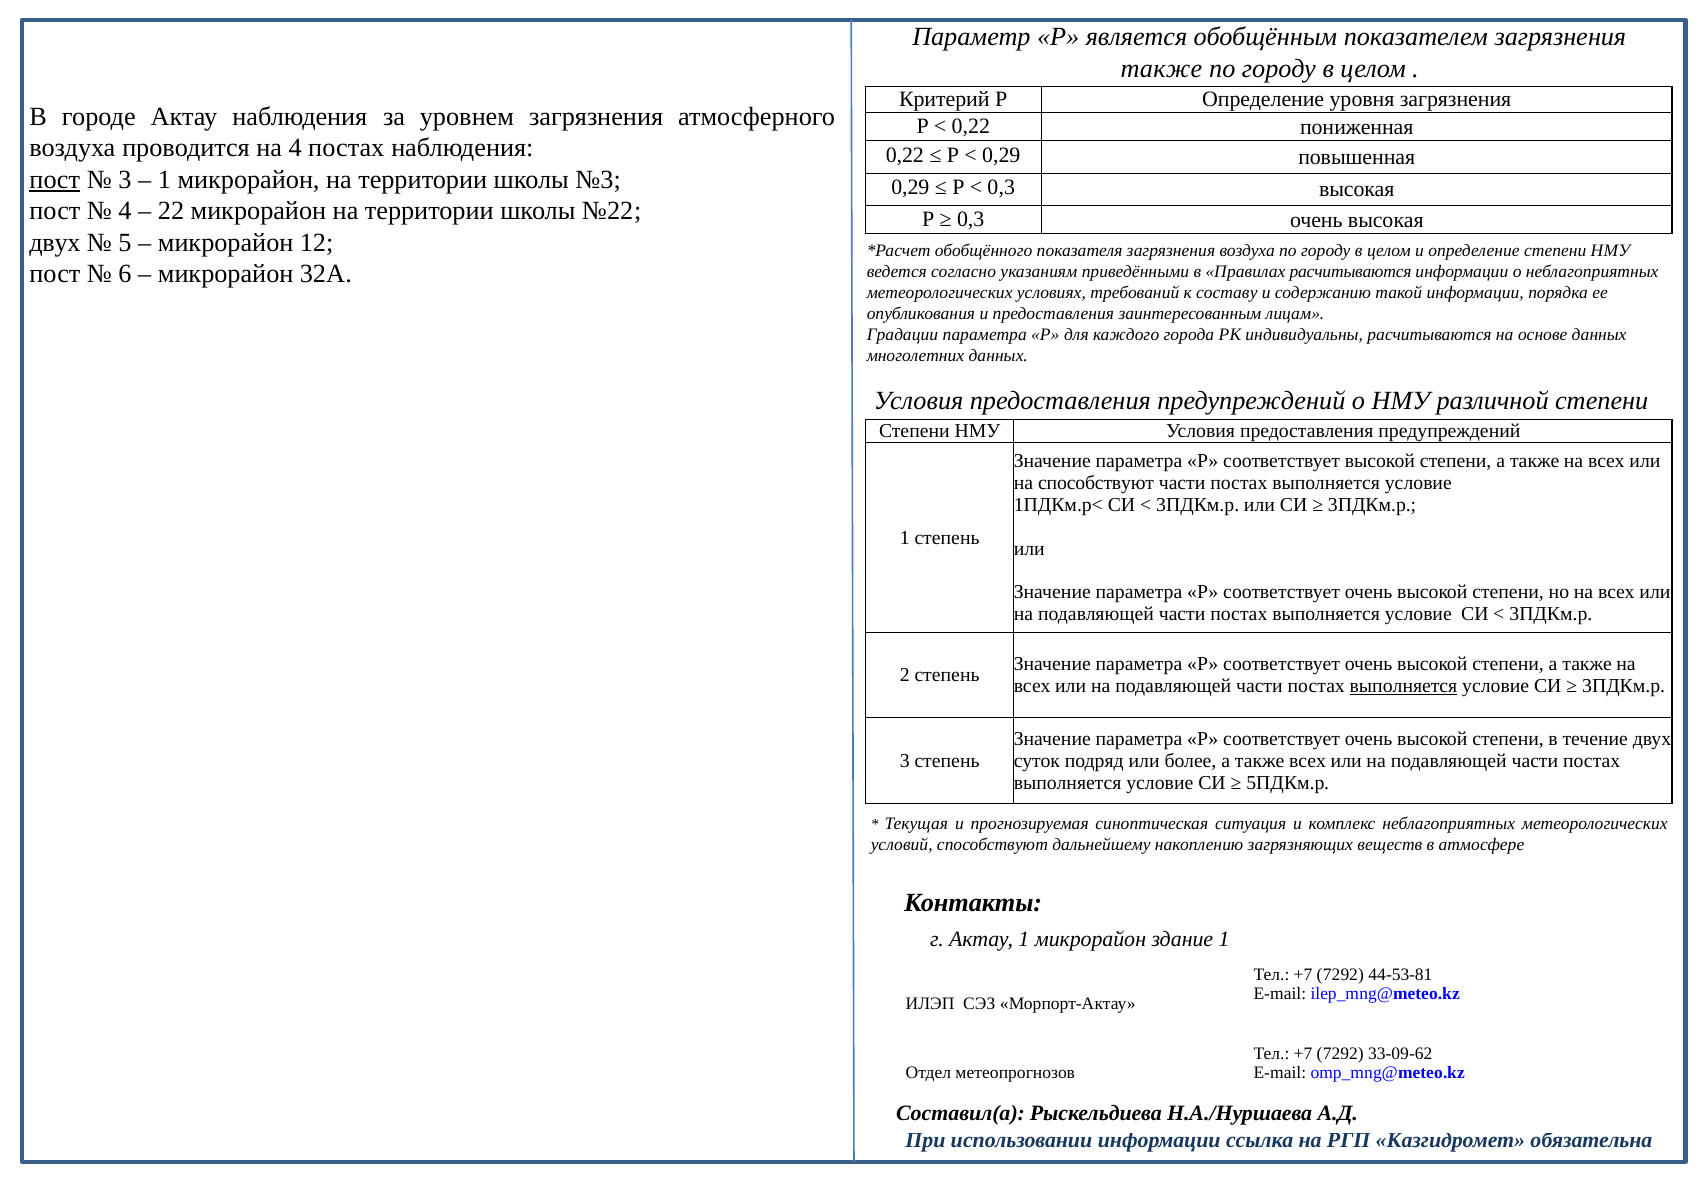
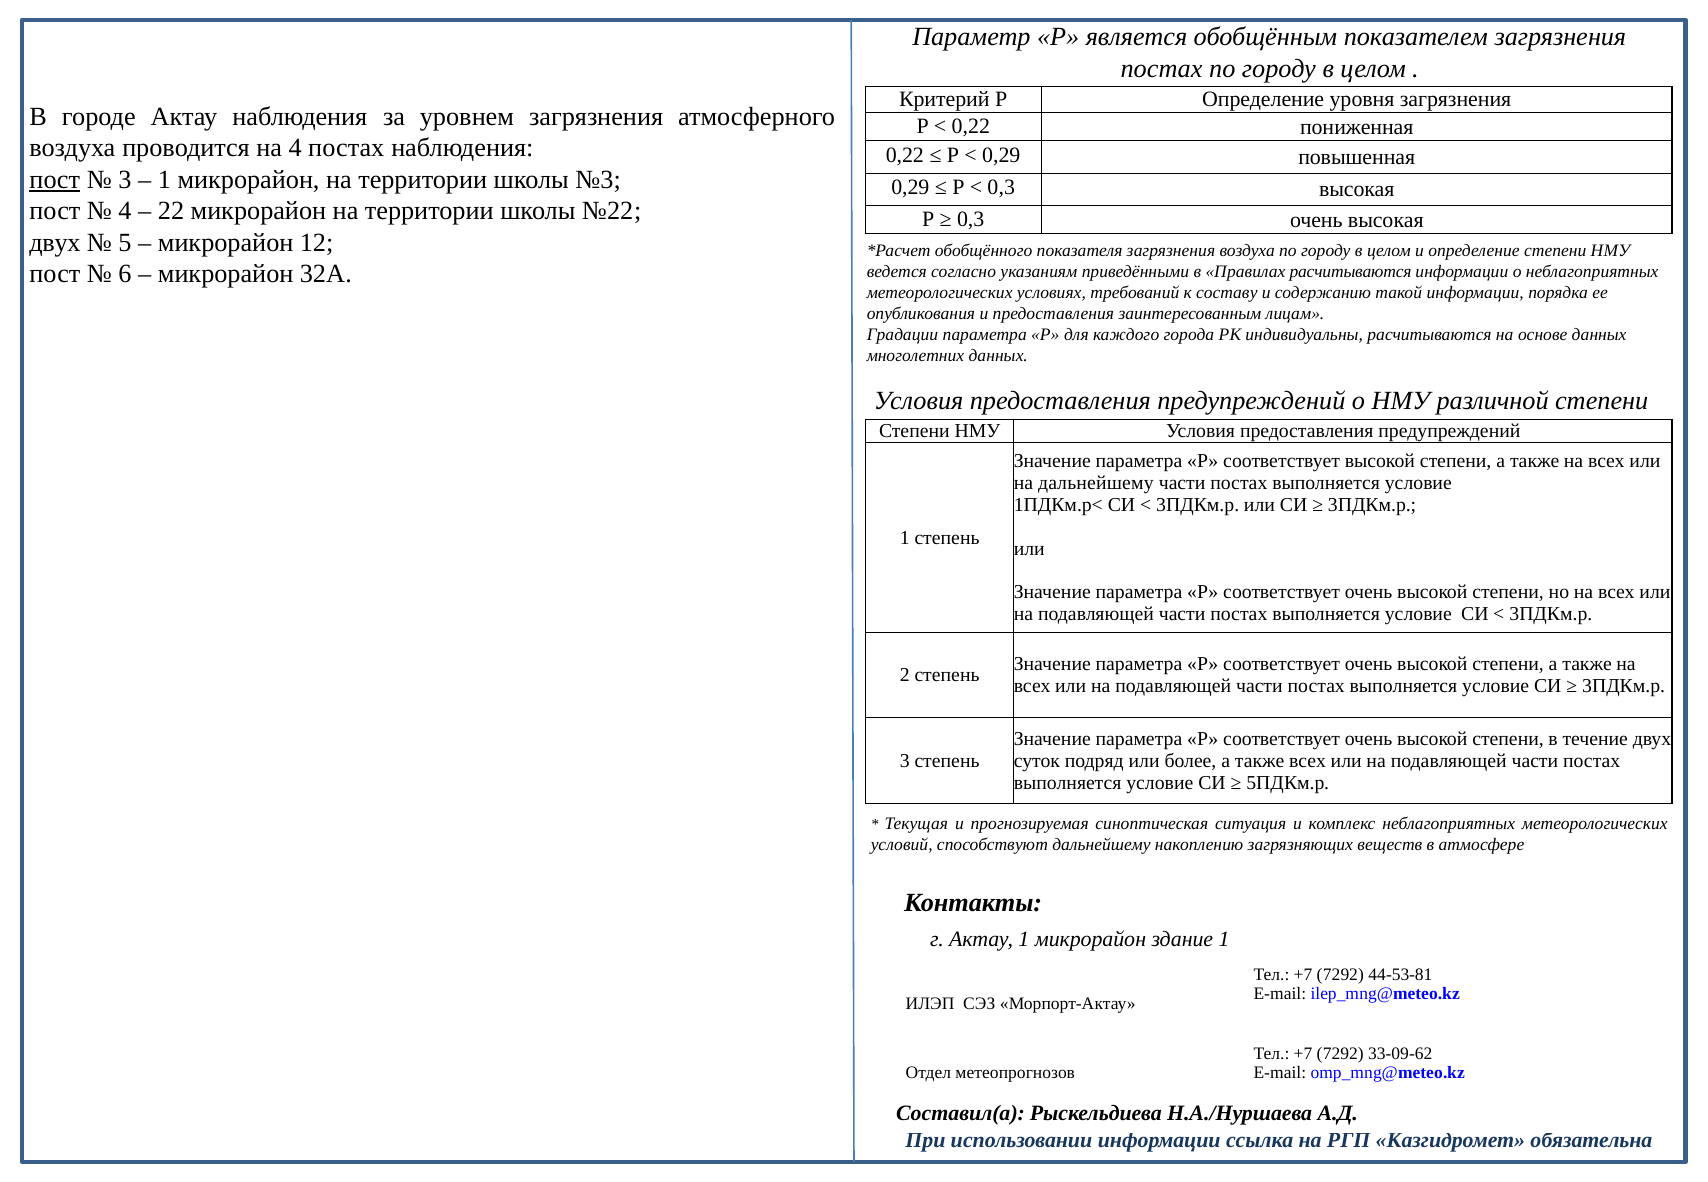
также at (1161, 68): также -> постах
на способствуют: способствуют -> дальнейшему
выполняется at (1403, 687) underline: present -> none
